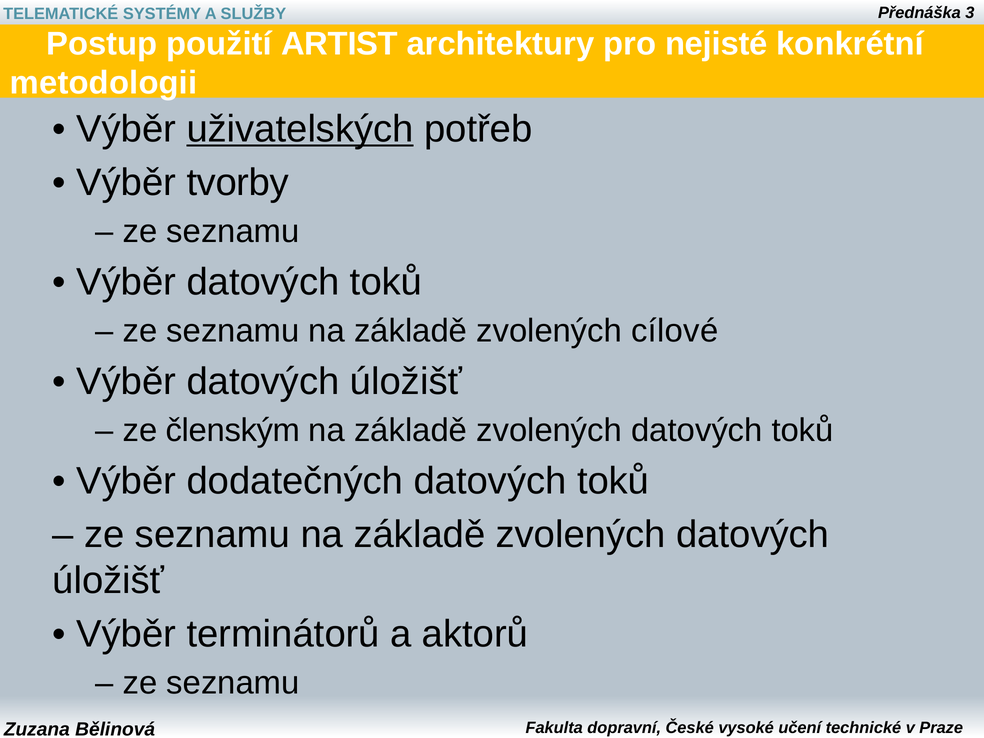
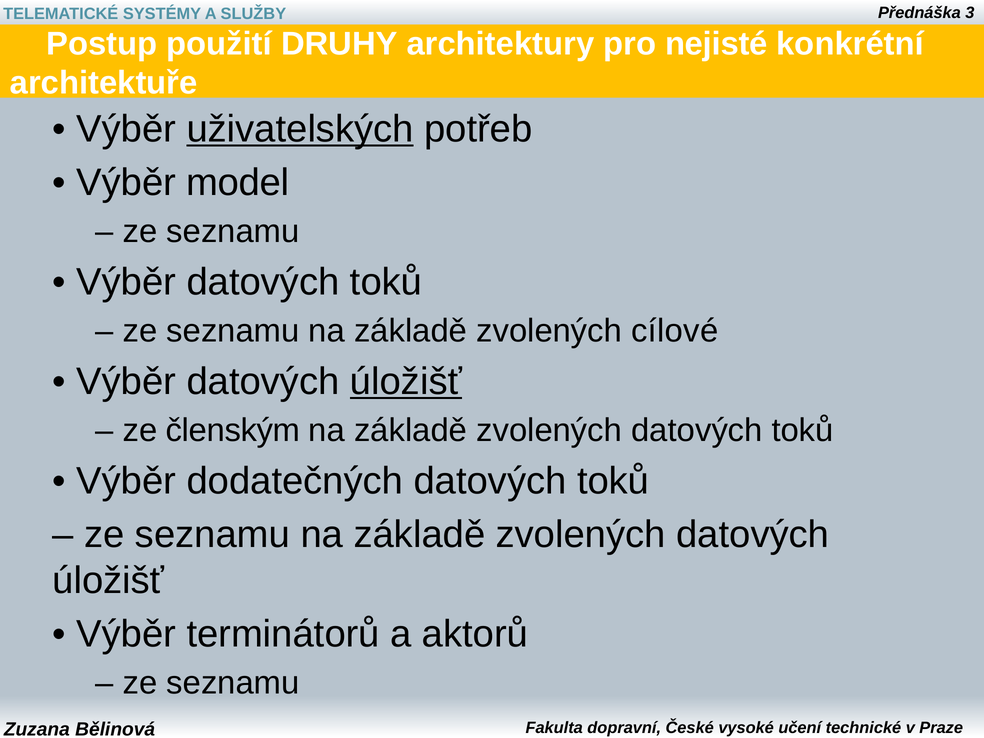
ARTIST: ARTIST -> DRUHY
metodologii: metodologii -> architektuře
tvorby: tvorby -> model
úložišť at (406, 382) underline: none -> present
